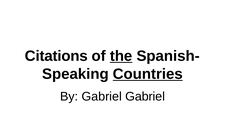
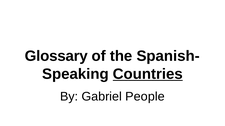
Citations: Citations -> Glossary
the underline: present -> none
Gabriel Gabriel: Gabriel -> People
